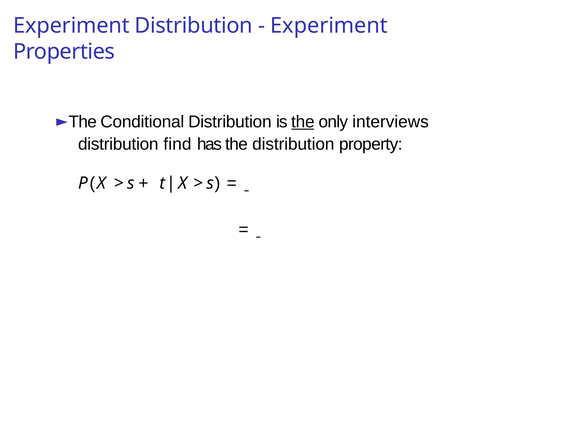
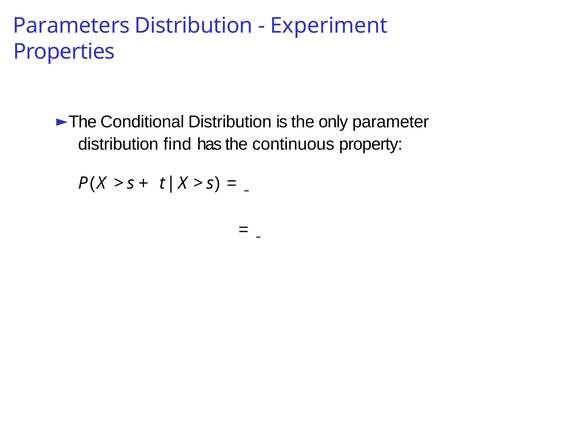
Experiment at (71, 26): Experiment -> Parameters
the at (303, 122) underline: present -> none
interviews: interviews -> parameter
the distribution: distribution -> continuous
